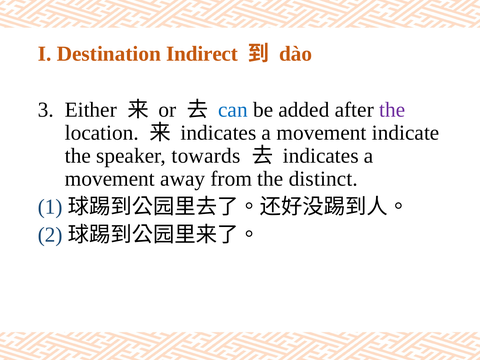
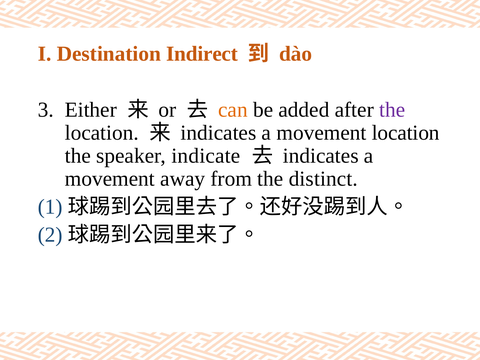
can colour: blue -> orange
movement indicate: indicate -> location
towards: towards -> indicate
